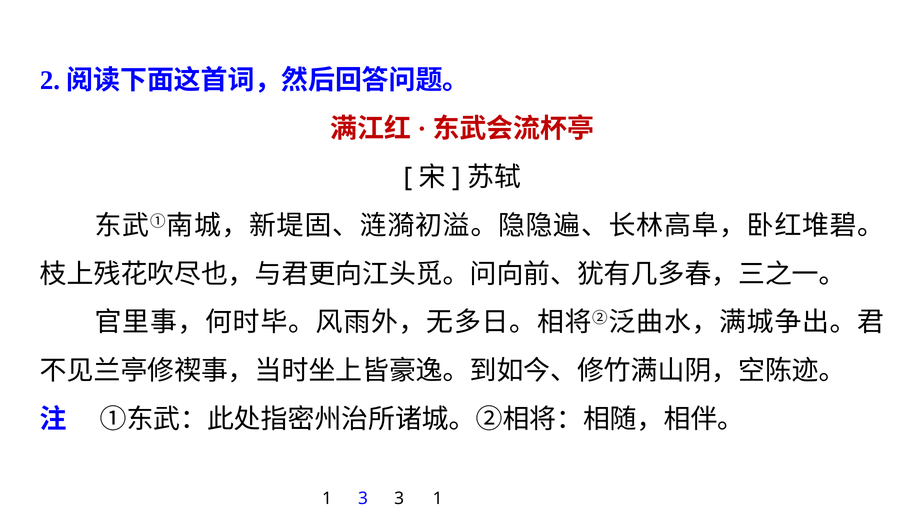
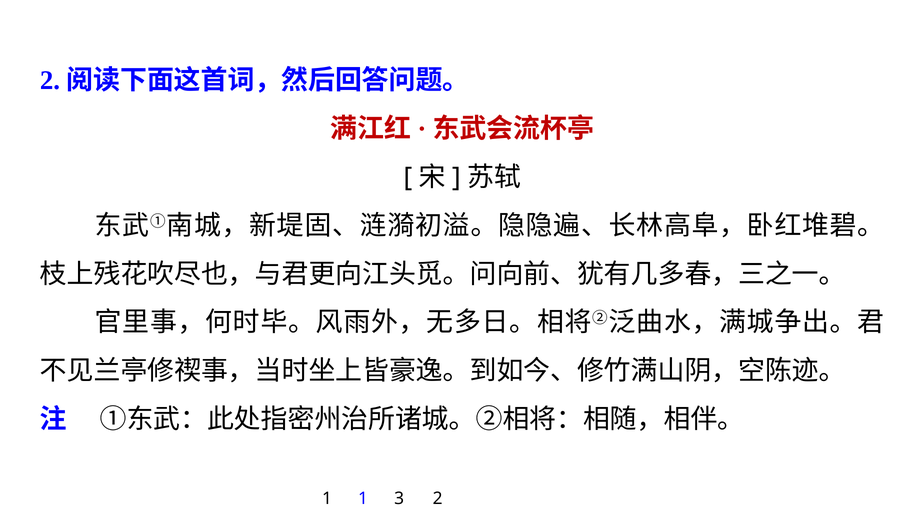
1 3: 3 -> 1
3 1: 1 -> 2
